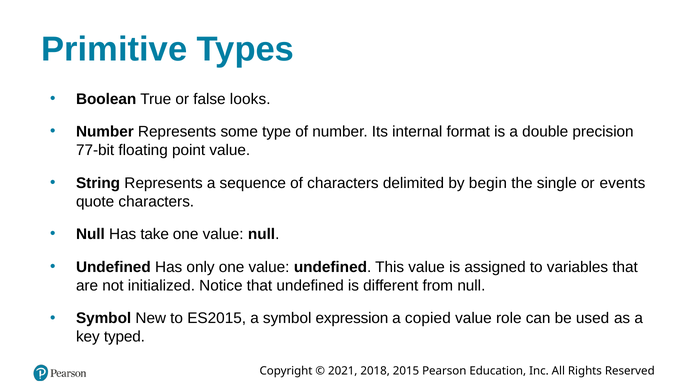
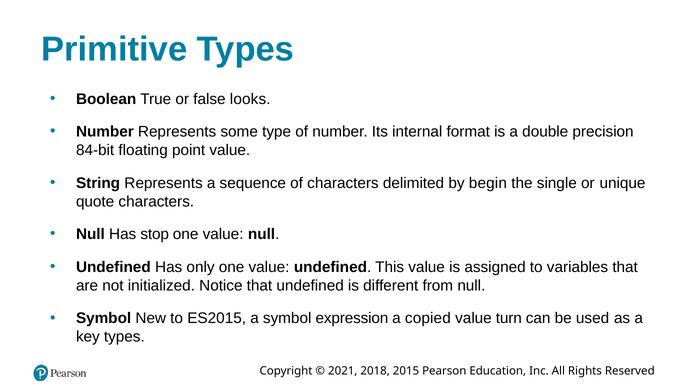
77-bit: 77-bit -> 84-bit
events: events -> unique
take: take -> stop
role: role -> turn
key typed: typed -> types
